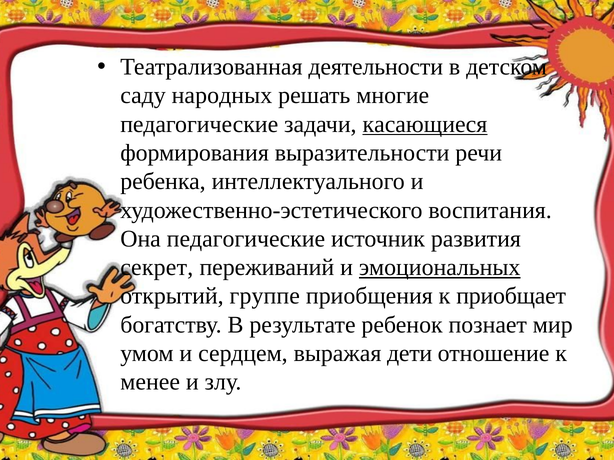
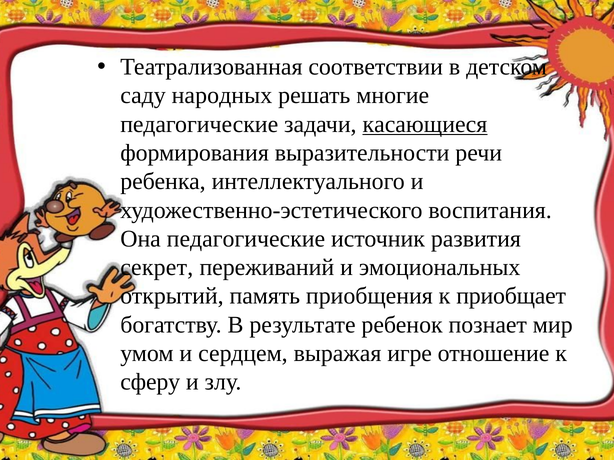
деятельности: деятельности -> соответствии
эмоциональных underline: present -> none
группе: группе -> память
дети: дети -> игре
менее: менее -> сферу
